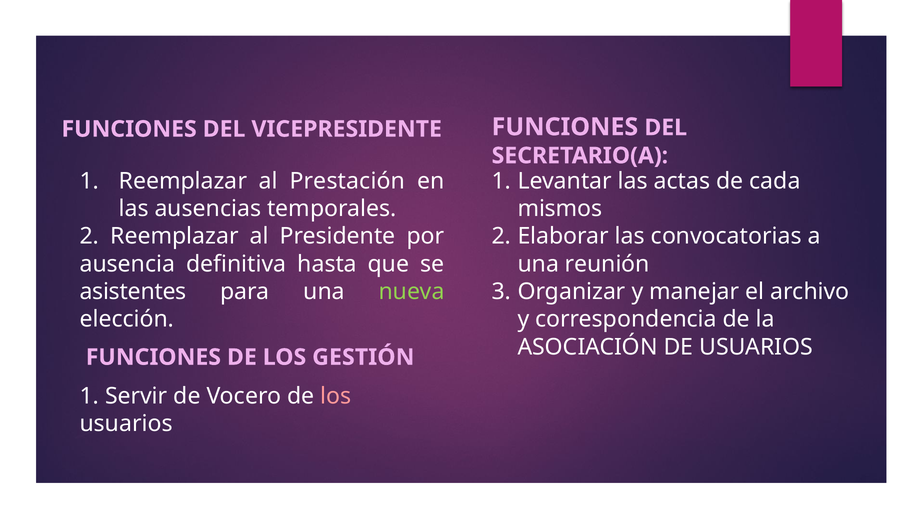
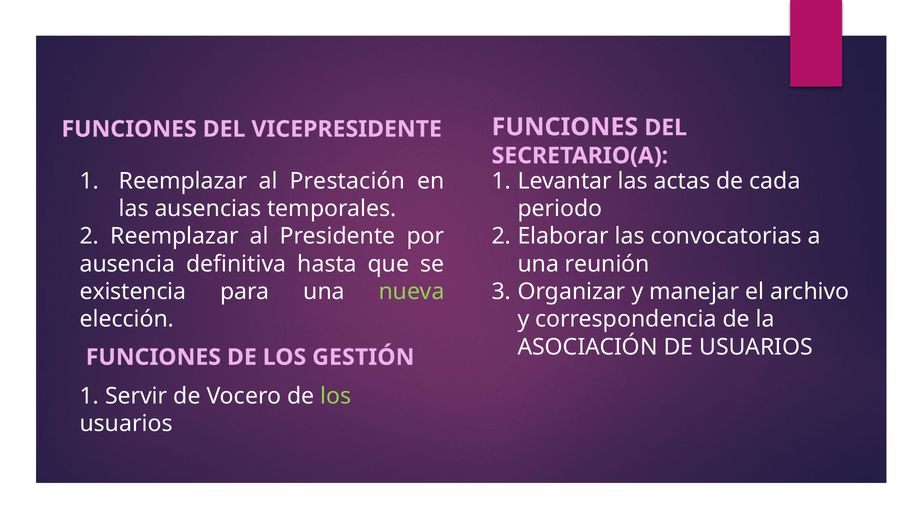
mismos: mismos -> periodo
asistentes: asistentes -> existencia
los at (336, 396) colour: pink -> light green
